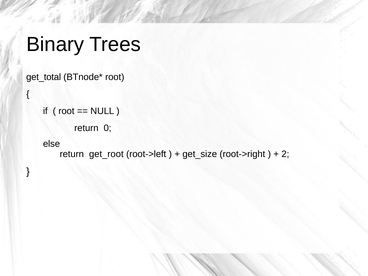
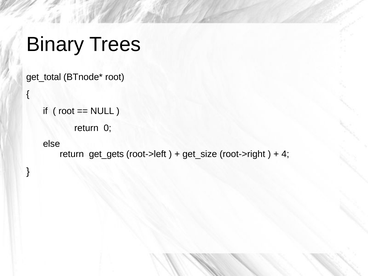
get_root: get_root -> get_gets
2: 2 -> 4
